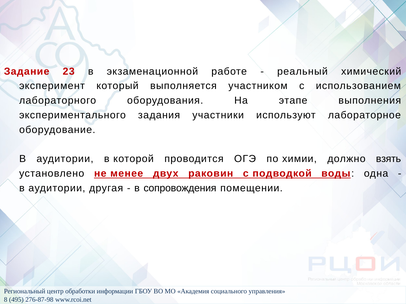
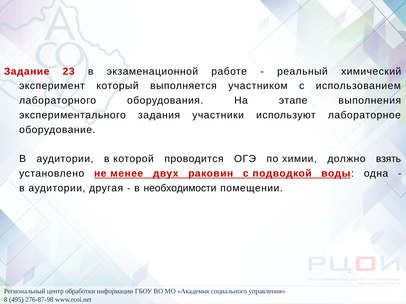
сопровождения: сопровождения -> необходимости
